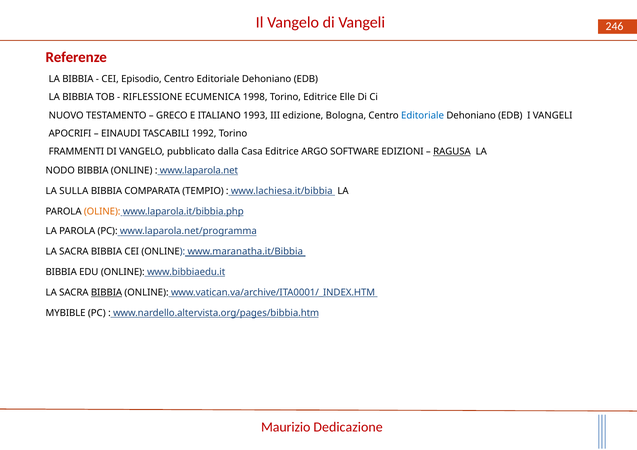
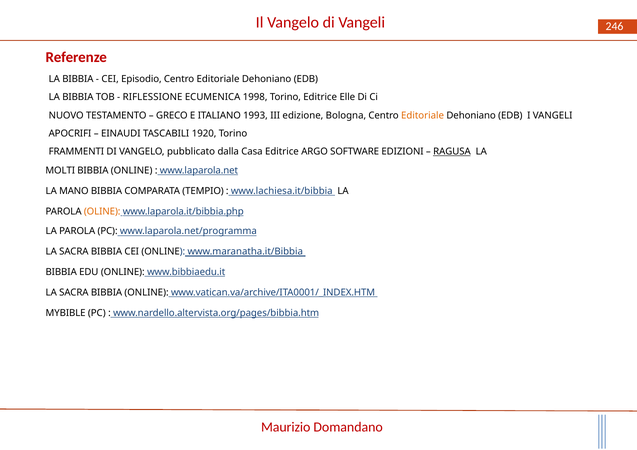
Editoriale at (423, 115) colour: blue -> orange
1992: 1992 -> 1920
NODO: NODO -> MOLTI
SULLA: SULLA -> MANO
BIBBIA at (107, 292) underline: present -> none
Dedicazione: Dedicazione -> Domandano
